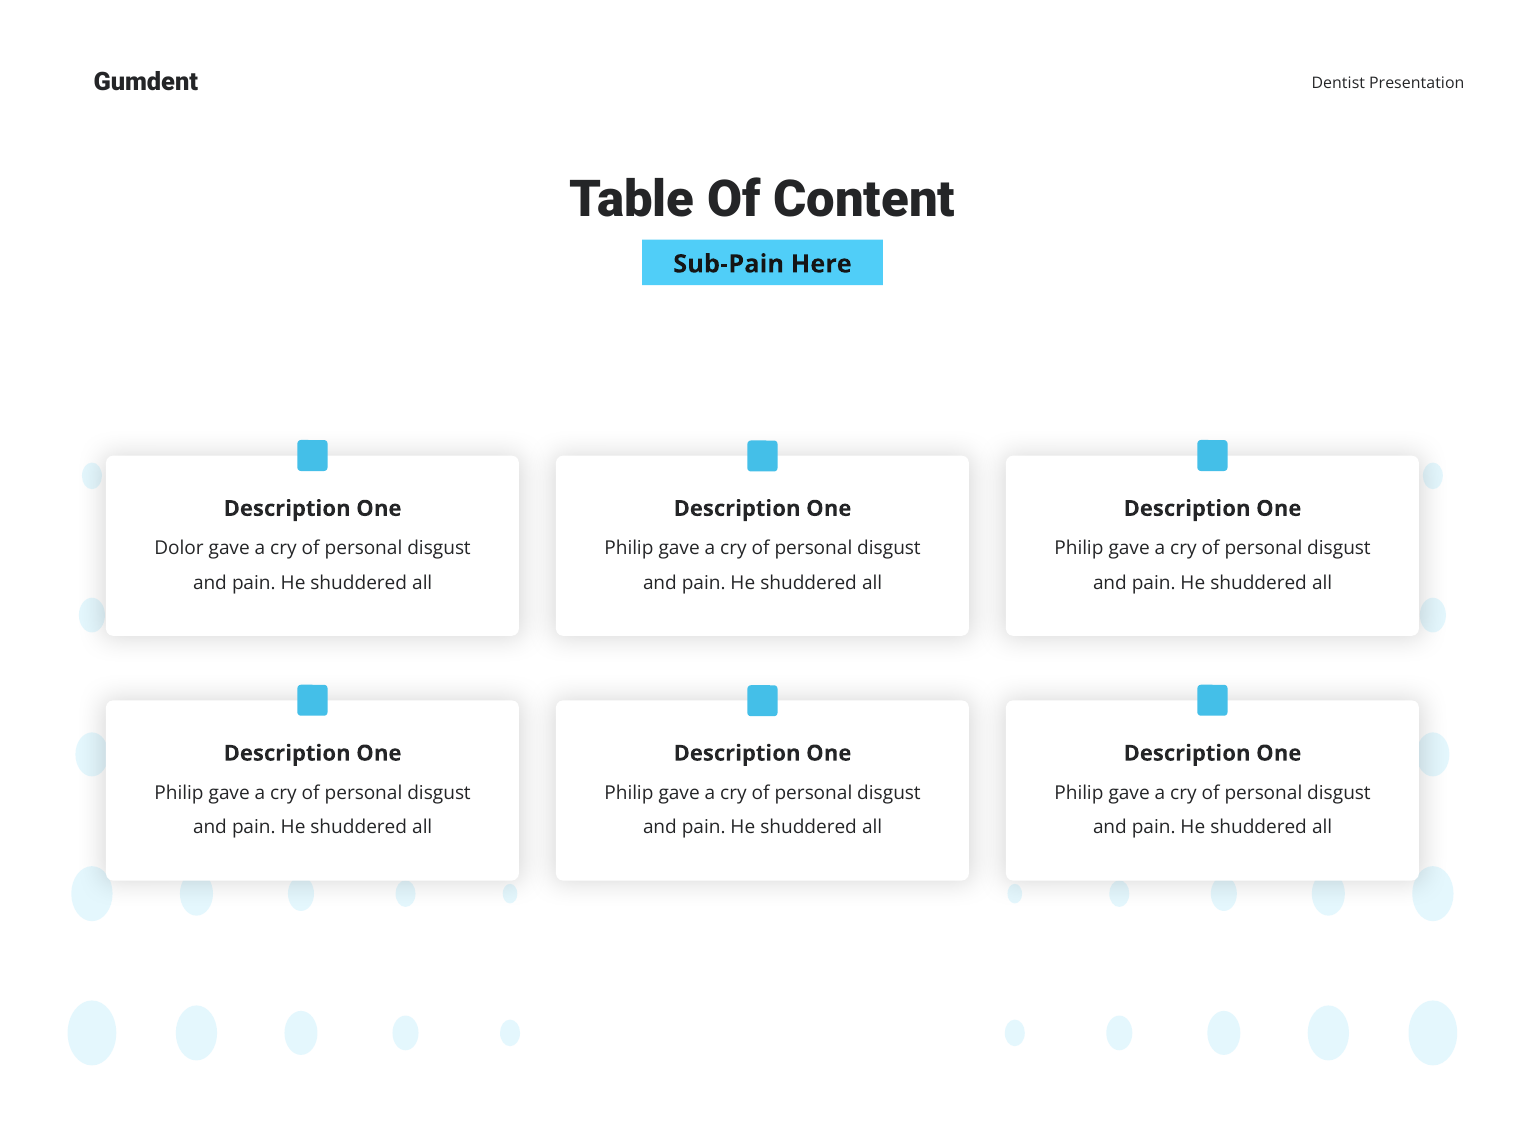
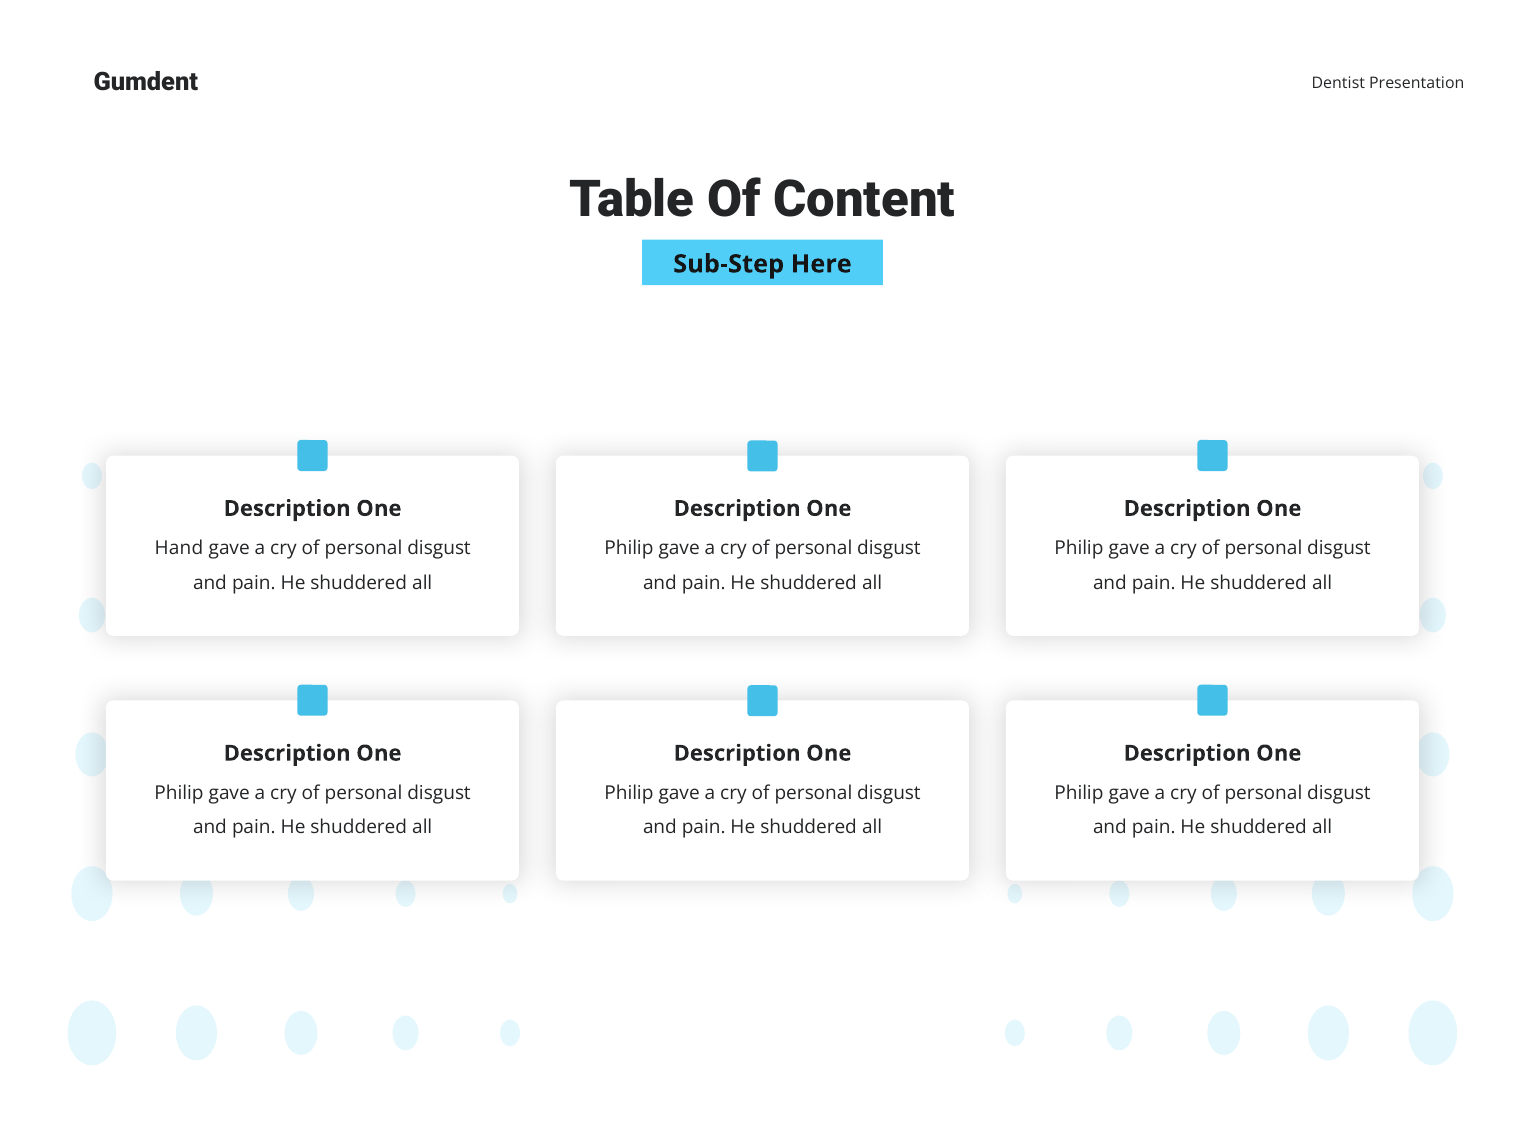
Sub-Pain: Sub-Pain -> Sub-Step
Dolor: Dolor -> Hand
